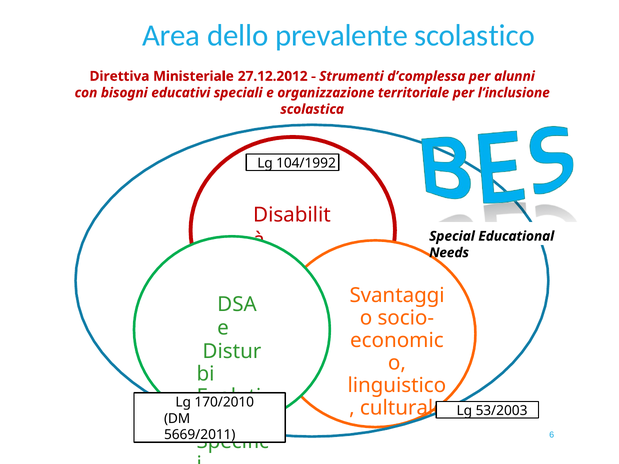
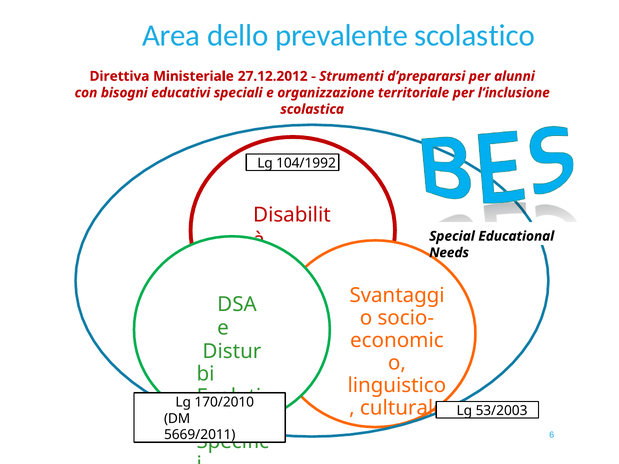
d’complessa: d’complessa -> d’prepararsi
